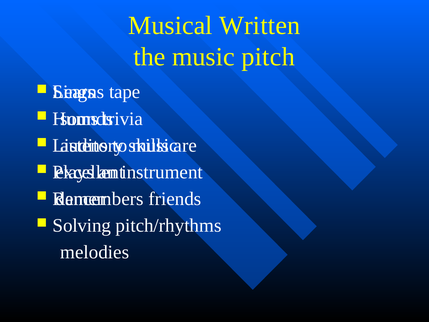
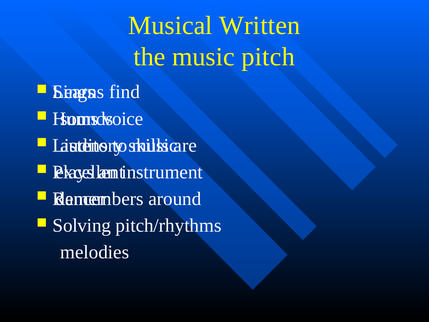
tape: tape -> find
trivia: trivia -> voice
friends: friends -> around
